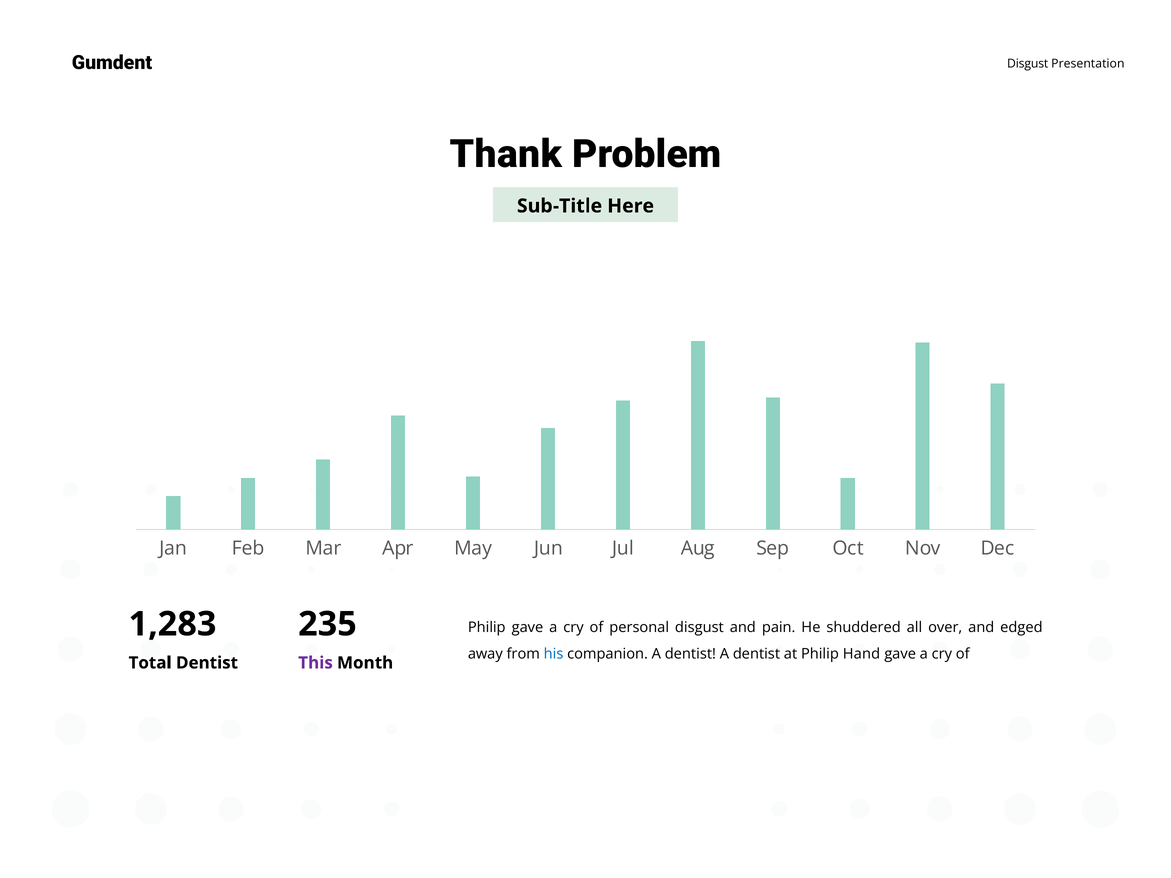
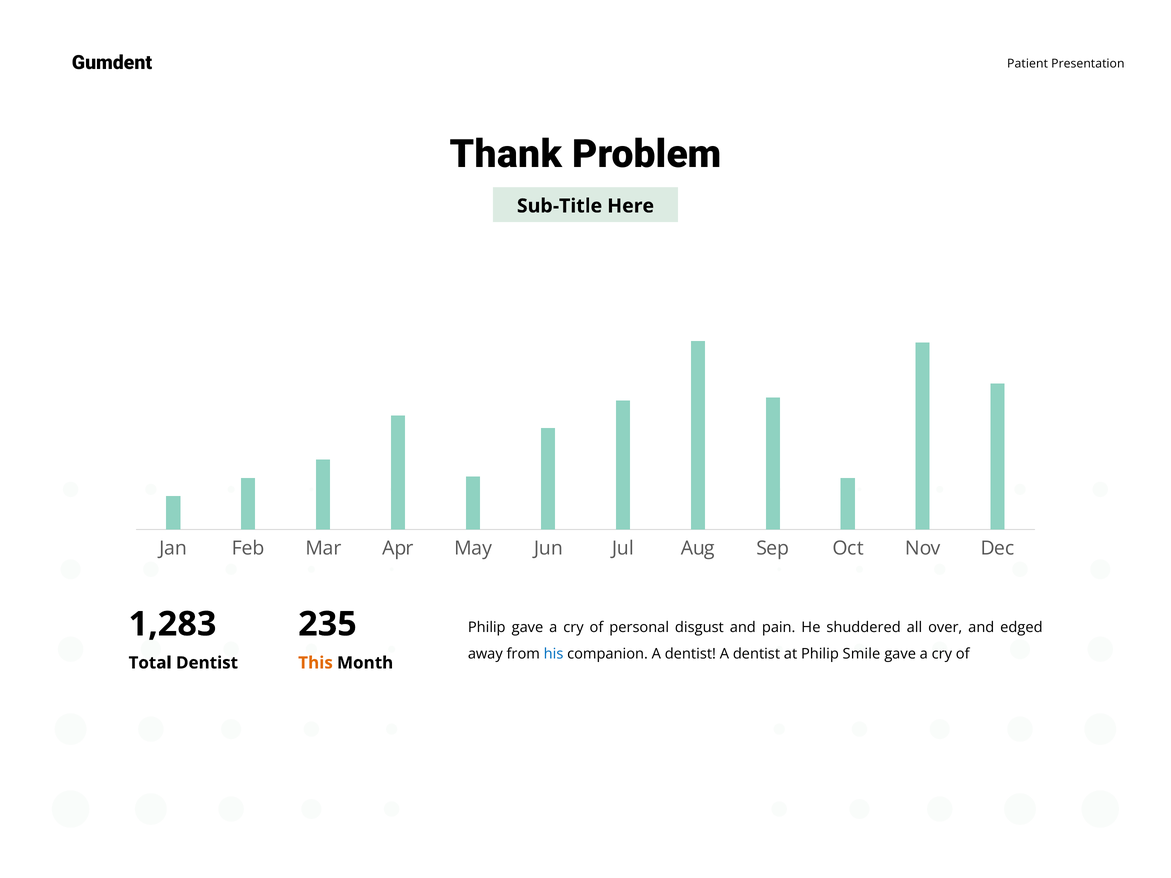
Disgust at (1028, 64): Disgust -> Patient
Hand: Hand -> Smile
This colour: purple -> orange
